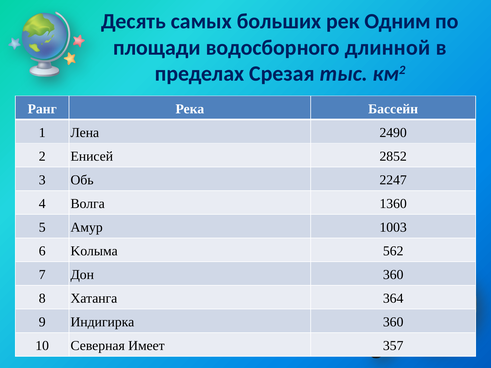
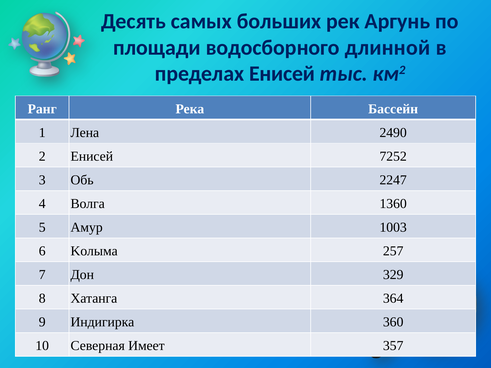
Одним: Одним -> Аргунь
пределах Срезая: Срезая -> Енисей
2852: 2852 -> 7252
562: 562 -> 257
Дон 360: 360 -> 329
